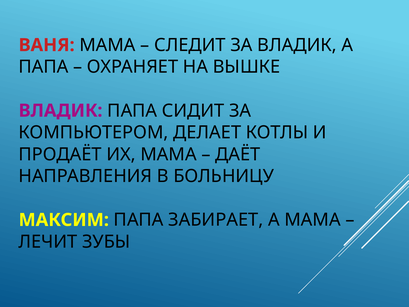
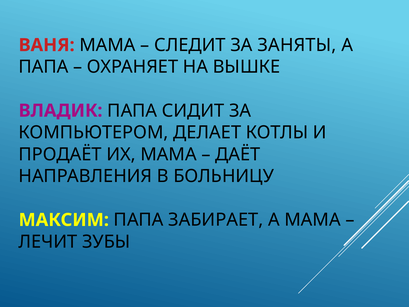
ЗА ВЛАДИК: ВЛАДИК -> ЗАНЯТЫ
